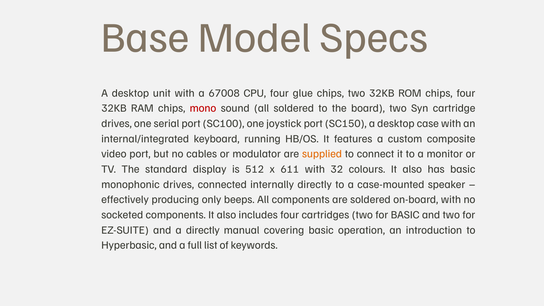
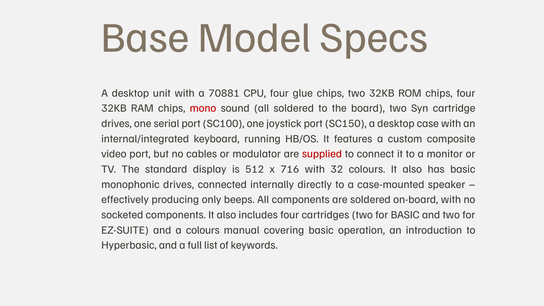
67008: 67008 -> 70881
supplied colour: orange -> red
611: 611 -> 716
a directly: directly -> colours
